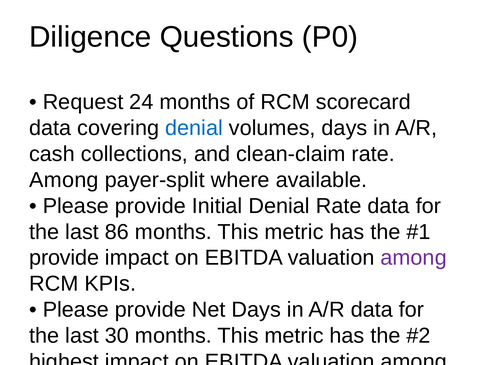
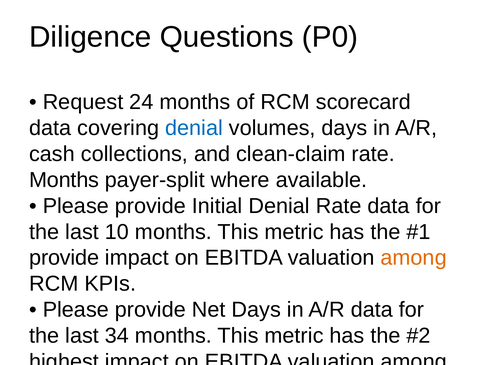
Among at (64, 180): Among -> Months
86: 86 -> 10
among at (414, 258) colour: purple -> orange
30: 30 -> 34
